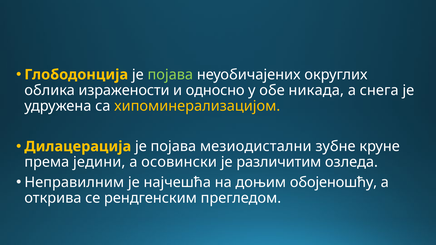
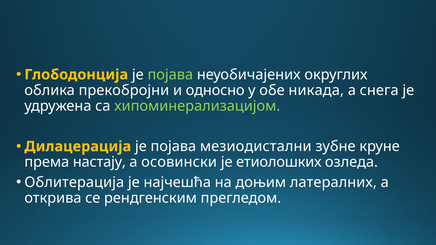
изражености: изражености -> прекобројни
хипоминерализацијом colour: yellow -> light green
једини: једини -> настају
различитим: различитим -> етиолошких
Неправилним: Неправилним -> Облитерација
обојеношћу: обојеношћу -> латералних
